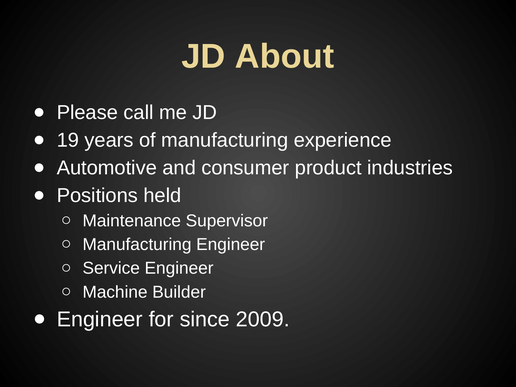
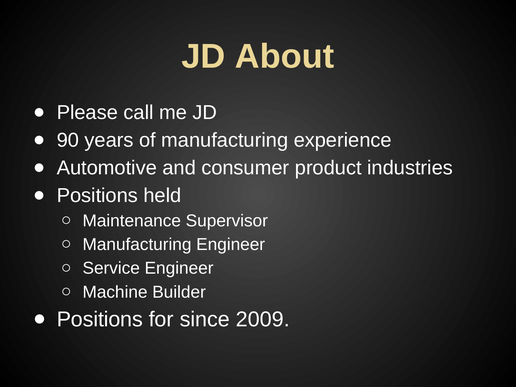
19: 19 -> 90
Engineer at (100, 319): Engineer -> Positions
